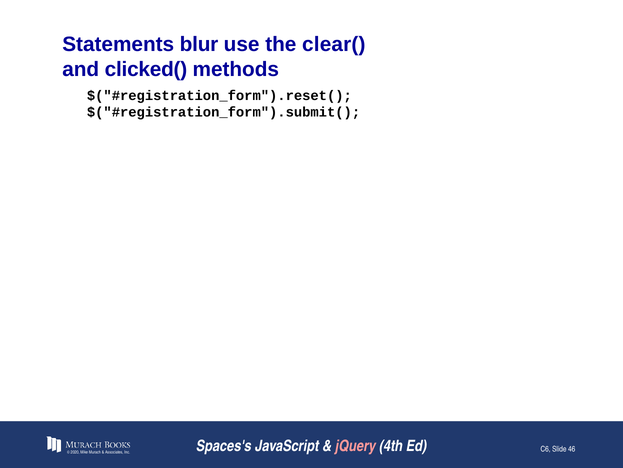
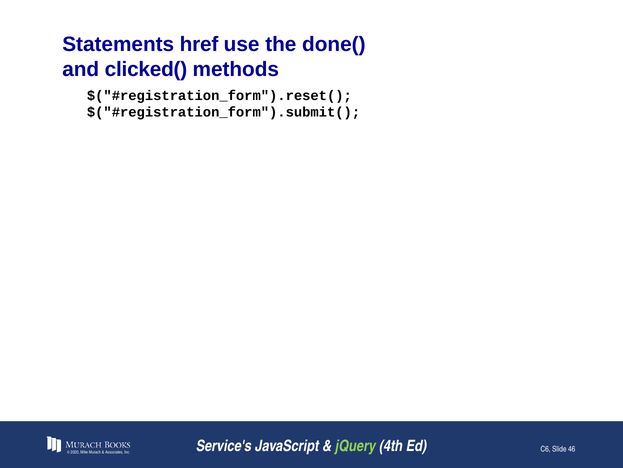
blur: blur -> href
clear(: clear( -> done(
Spaces's: Spaces's -> Service's
jQuery colour: pink -> light green
